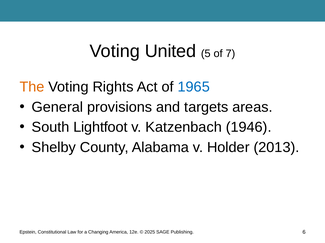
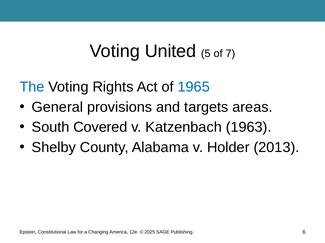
The colour: orange -> blue
Lightfoot: Lightfoot -> Covered
1946: 1946 -> 1963
